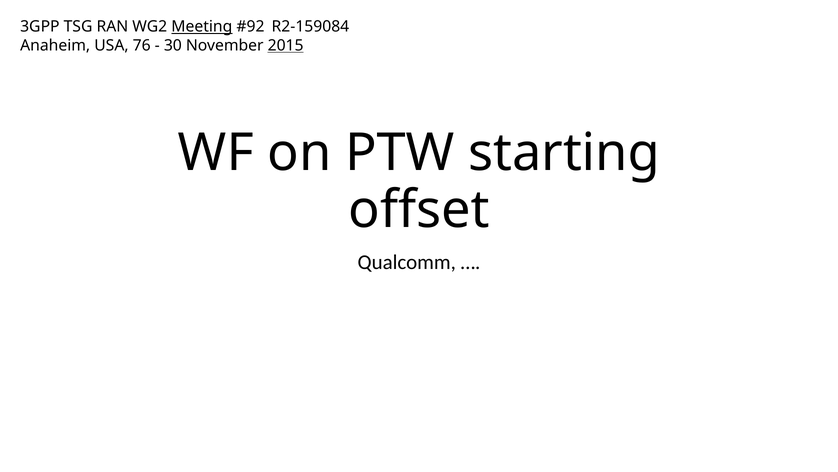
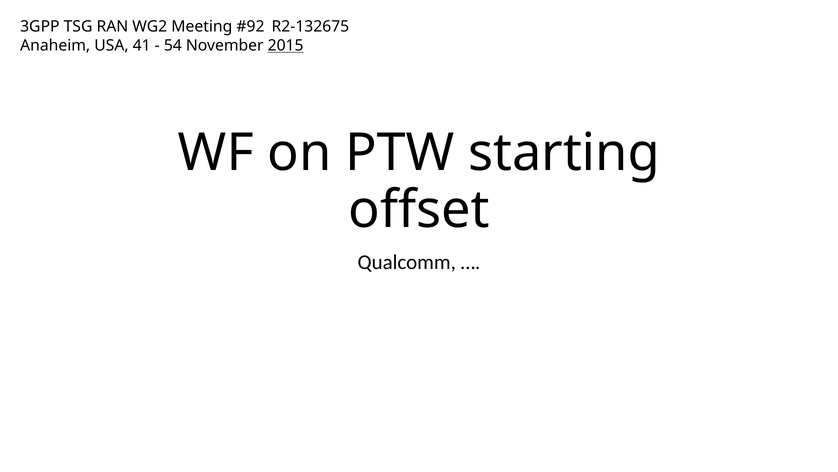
Meeting underline: present -> none
R2-159084: R2-159084 -> R2-132675
76: 76 -> 41
30: 30 -> 54
